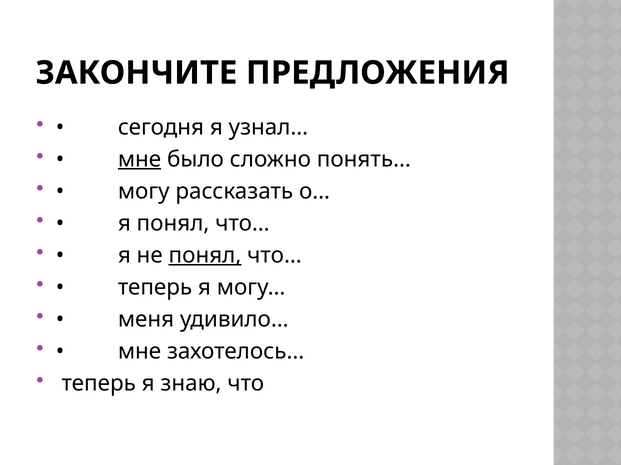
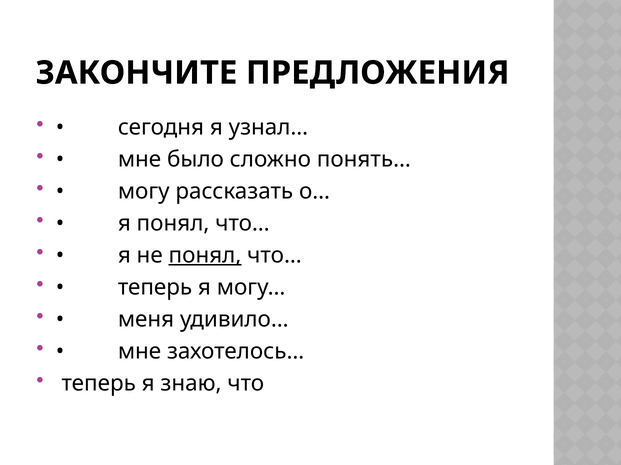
мне at (140, 159) underline: present -> none
